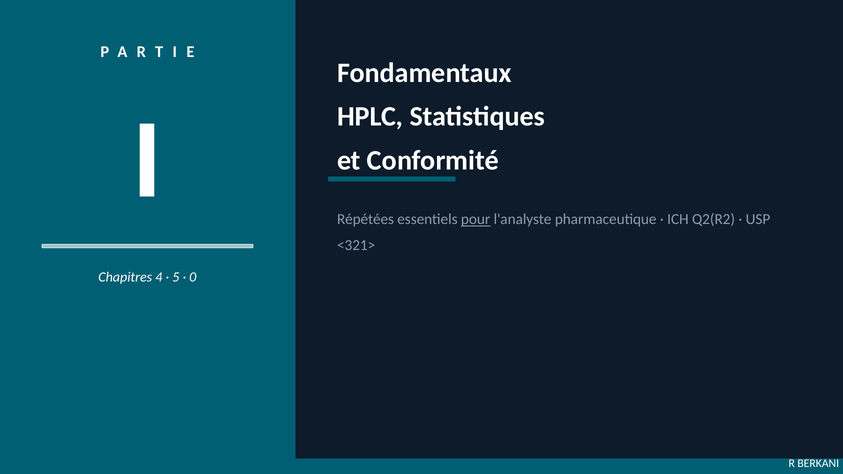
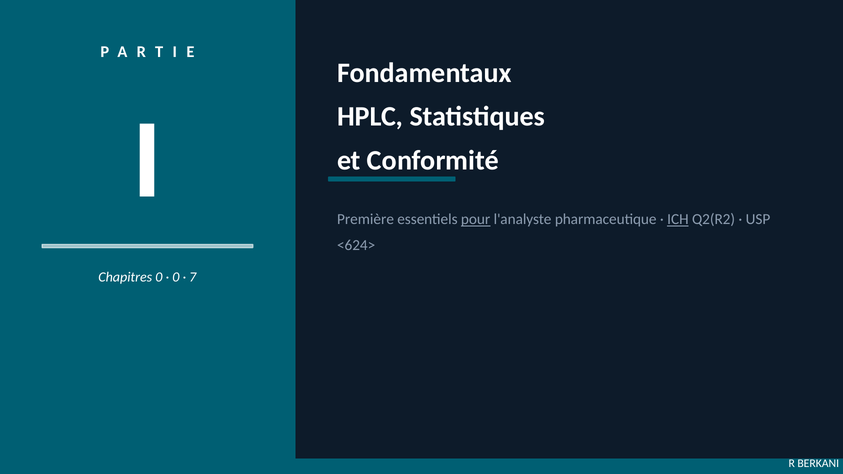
Répétées: Répétées -> Première
ICH underline: none -> present
<321>: <321> -> <624>
Chapitres 4: 4 -> 0
5 at (176, 277): 5 -> 0
0: 0 -> 7
